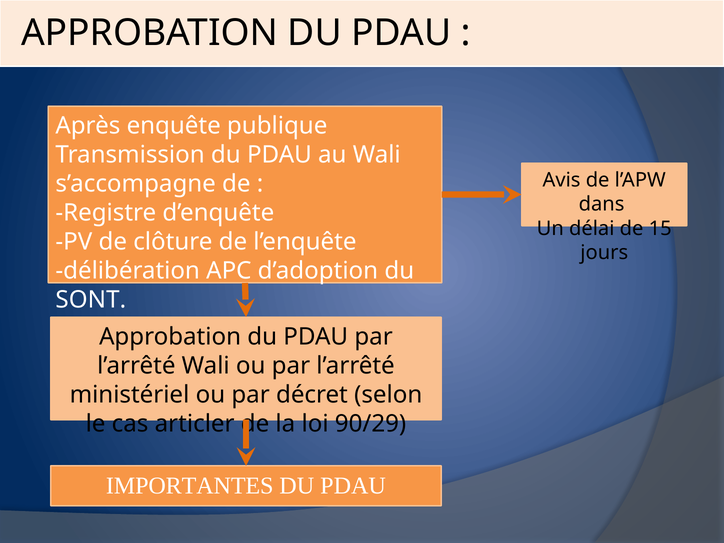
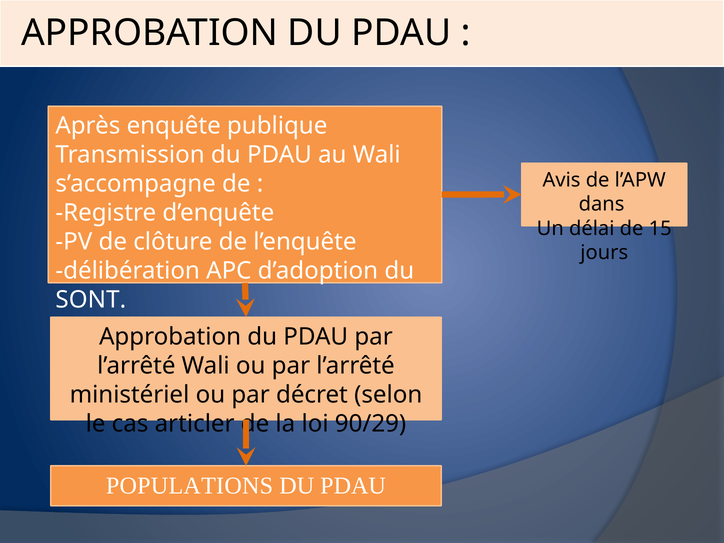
IMPORTANTES: IMPORTANTES -> POPULATIONS
